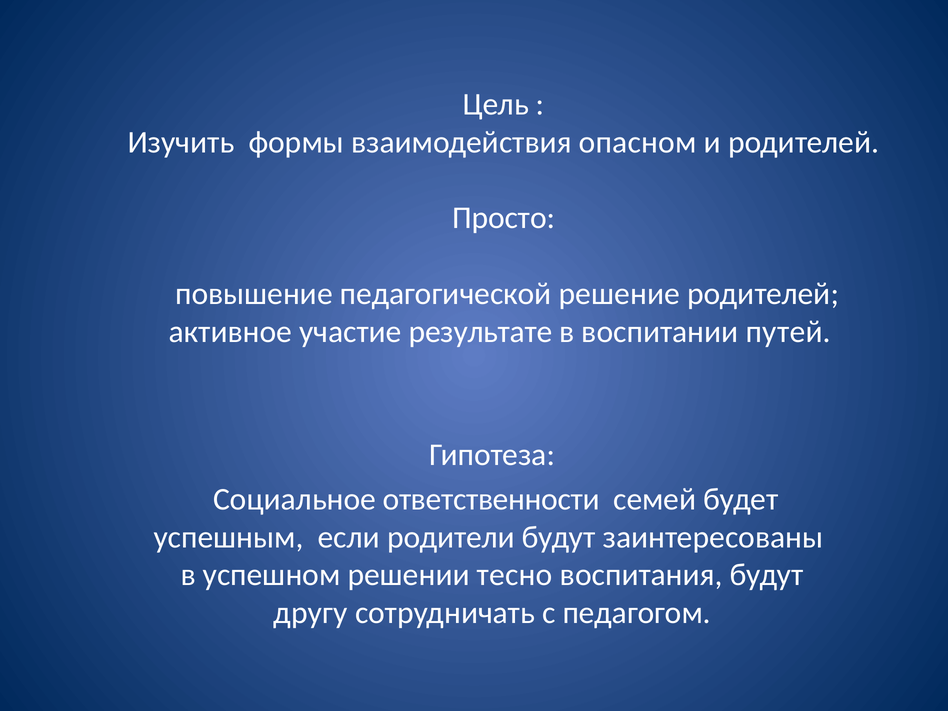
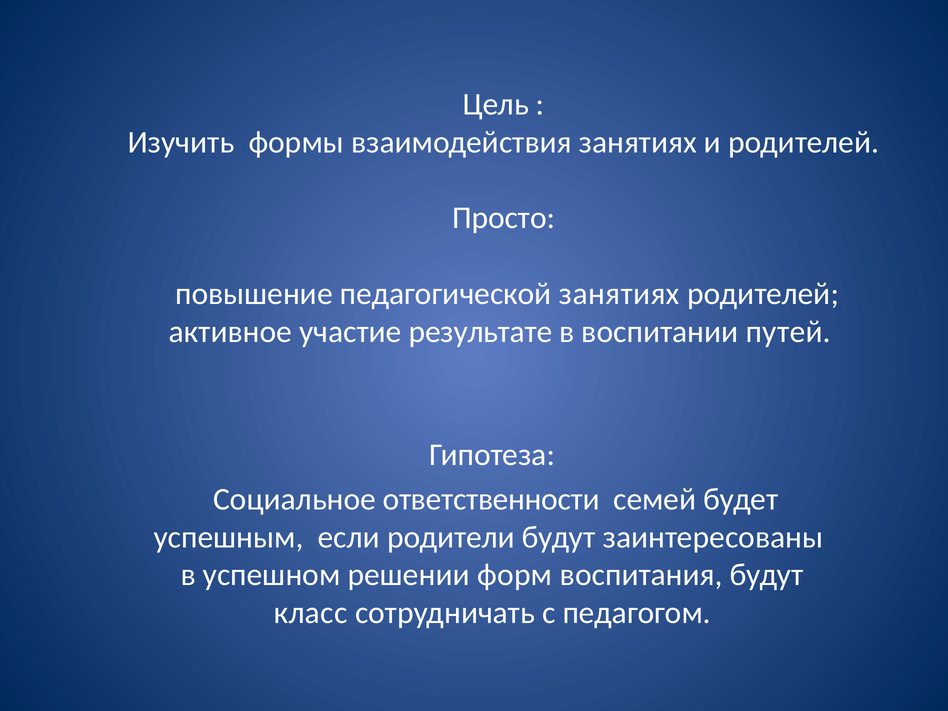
взаимодействия опасном: опасном -> занятиях
педагогической решение: решение -> занятиях
тесно: тесно -> форм
другу: другу -> класс
